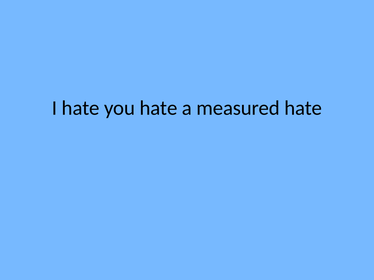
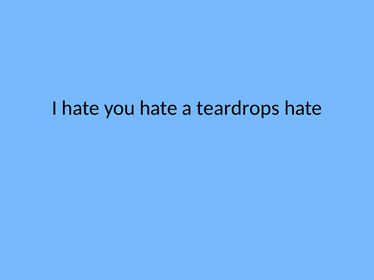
measured: measured -> teardrops
